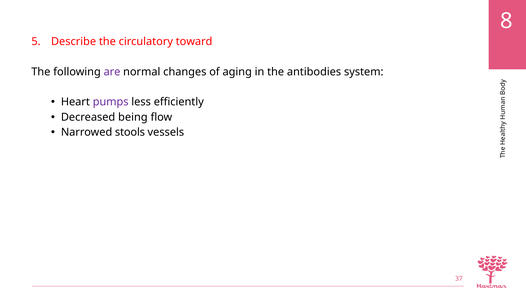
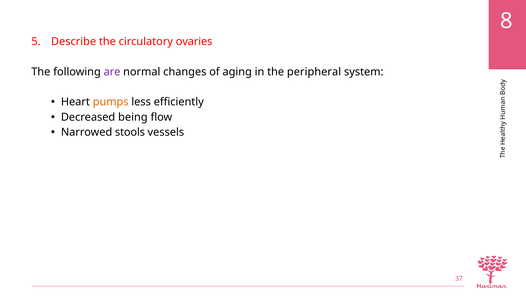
toward: toward -> ovaries
antibodies: antibodies -> peripheral
pumps colour: purple -> orange
